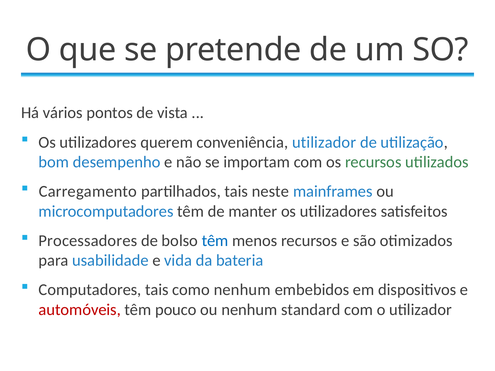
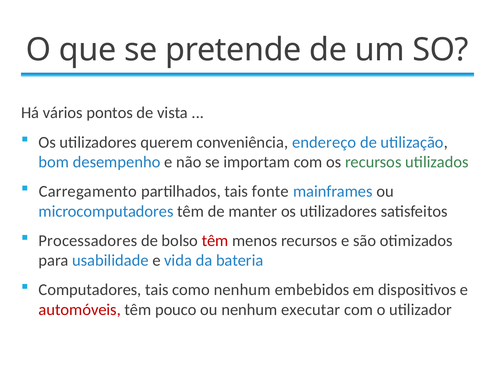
conveniência utilizador: utilizador -> endereço
neste: neste -> fonte
têm at (215, 241) colour: blue -> red
standard: standard -> executar
